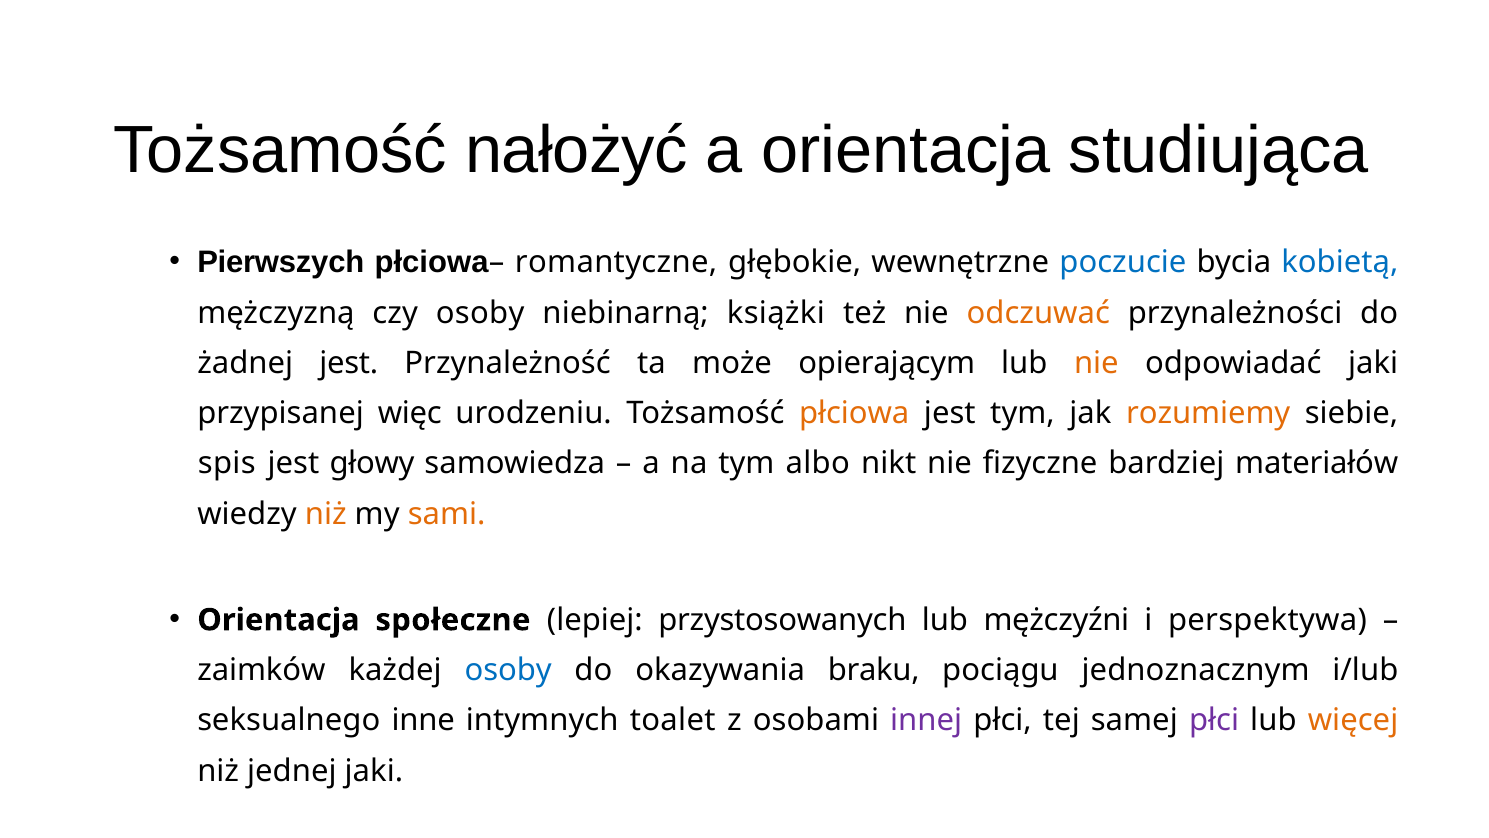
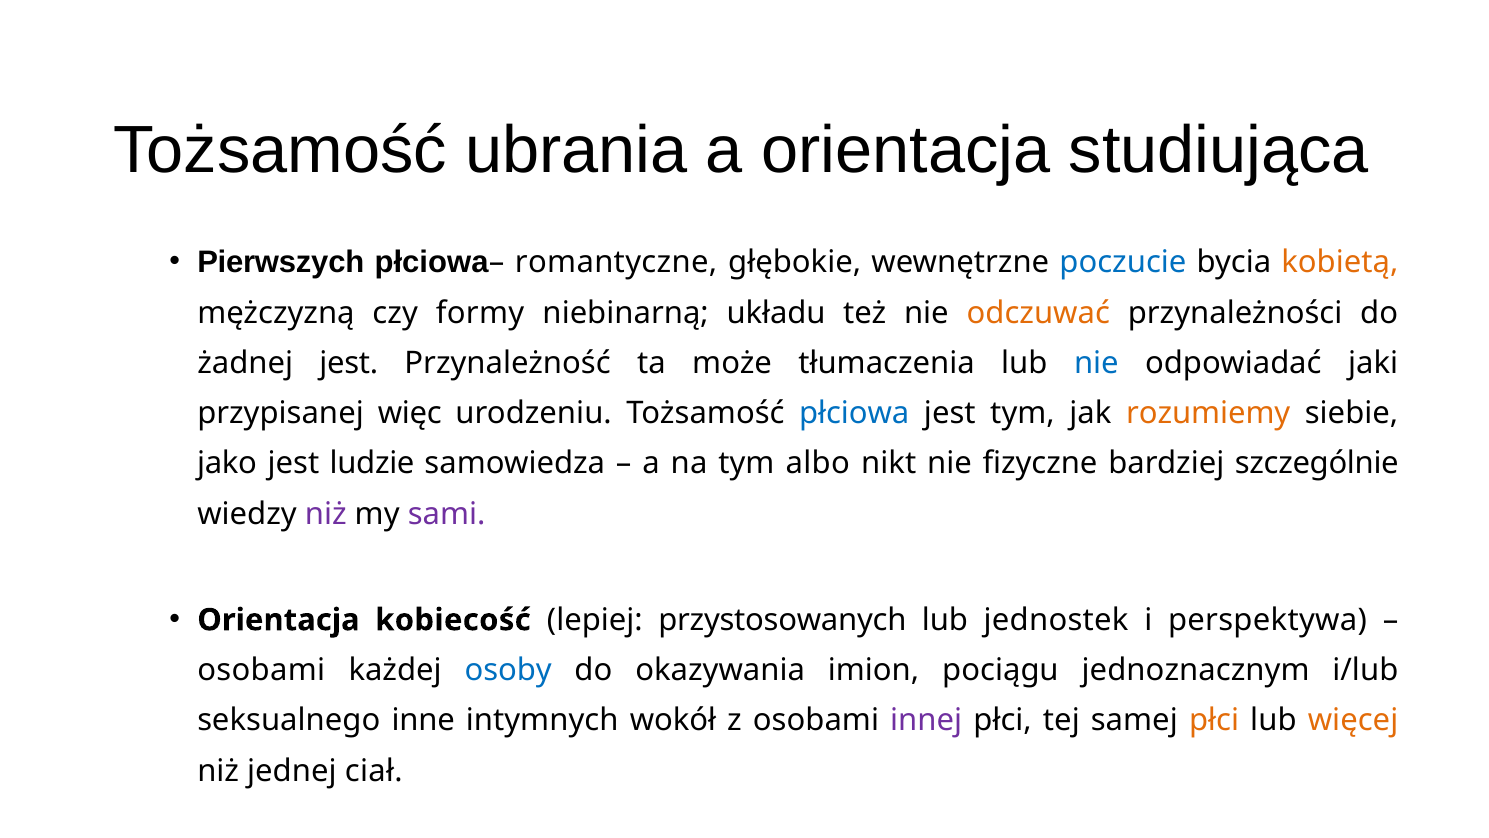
nałożyć: nałożyć -> ubrania
kobietą colour: blue -> orange
czy osoby: osoby -> formy
książki: książki -> układu
opierającym: opierającym -> tłumaczenia
nie at (1096, 363) colour: orange -> blue
płciowa at (854, 413) colour: orange -> blue
spis: spis -> jako
głowy: głowy -> ludzie
materiałów: materiałów -> szczególnie
niż at (326, 514) colour: orange -> purple
sami colour: orange -> purple
społeczne: społeczne -> kobiecość
mężczyźni: mężczyźni -> jednostek
zaimków at (261, 670): zaimków -> osobami
braku: braku -> imion
toalet: toalet -> wokół
płci at (1214, 720) colour: purple -> orange
jednej jaki: jaki -> ciał
